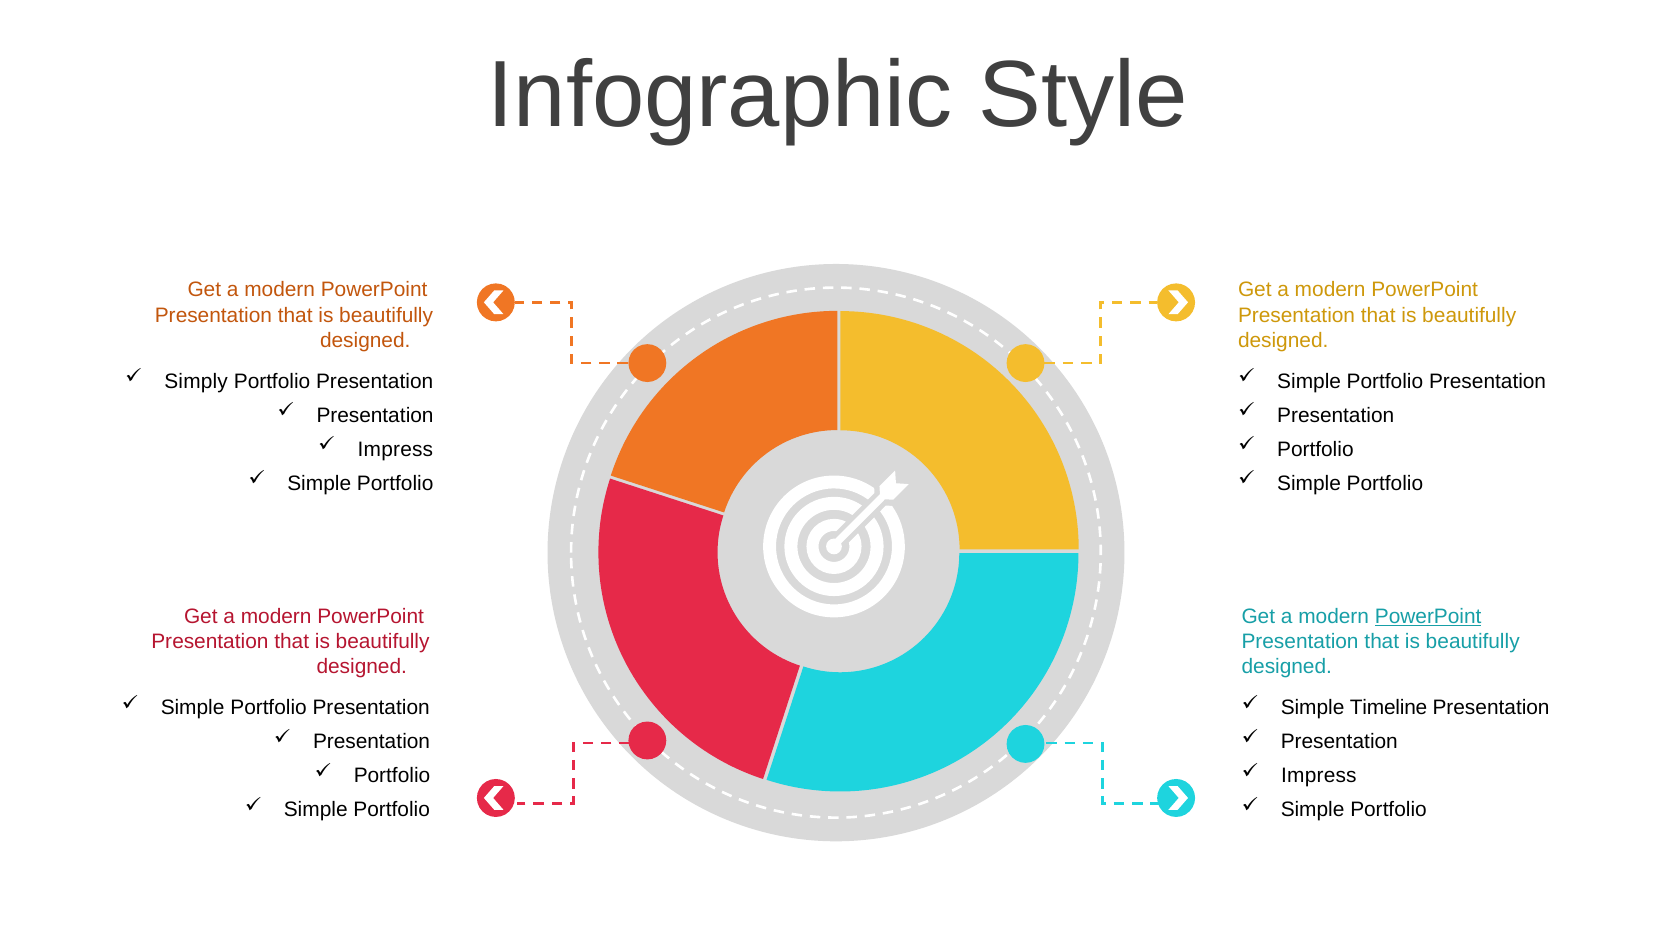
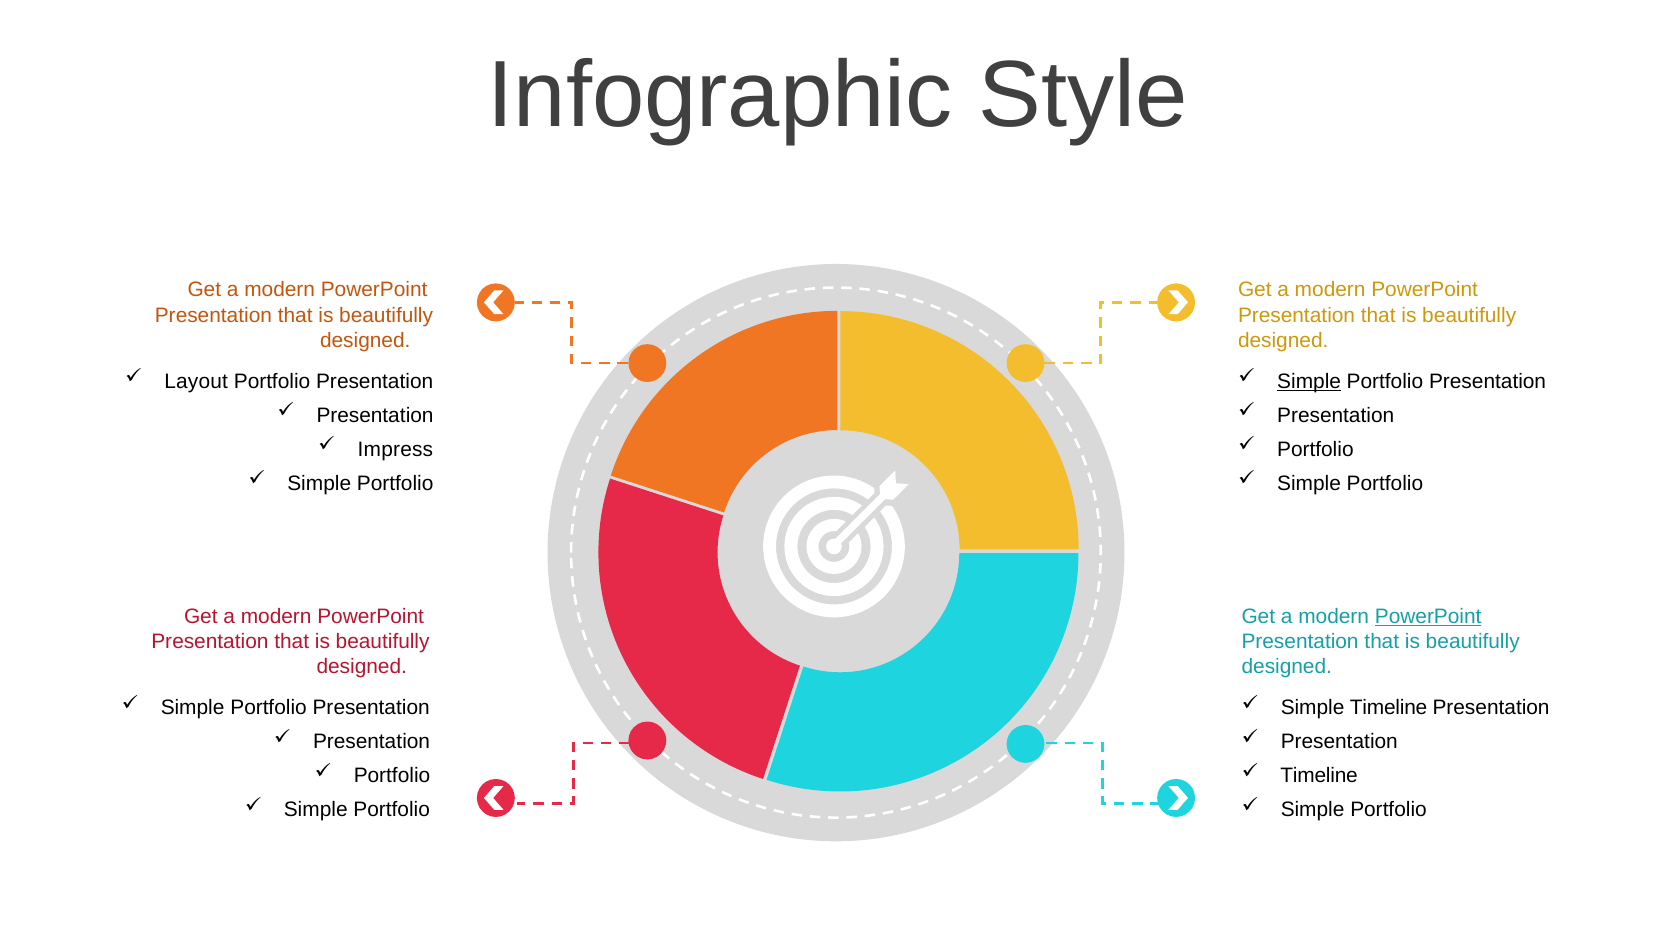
Simply: Simply -> Layout
Simple at (1309, 381) underline: none -> present
Impress at (1319, 776): Impress -> Timeline
